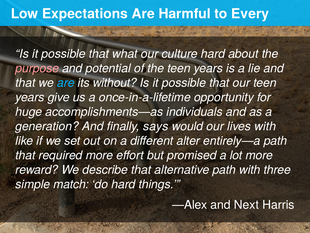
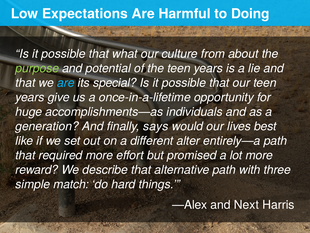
Every: Every -> Doing
culture hard: hard -> from
purpose colour: pink -> light green
without: without -> special
lives with: with -> best
